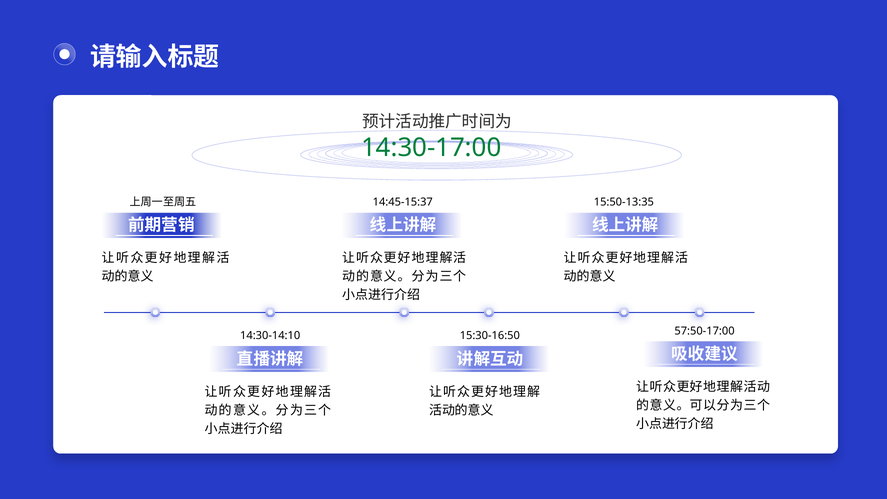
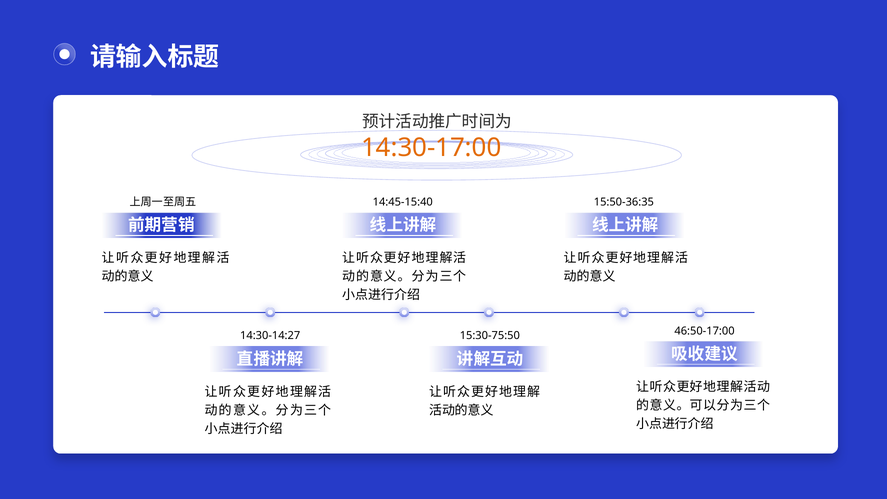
14:30-17:00 colour: green -> orange
14:45-15:37: 14:45-15:37 -> 14:45-15:40
15:50-13:35: 15:50-13:35 -> 15:50-36:35
57:50-17:00: 57:50-17:00 -> 46:50-17:00
14:30-14:10: 14:30-14:10 -> 14:30-14:27
15:30-16:50: 15:30-16:50 -> 15:30-75:50
